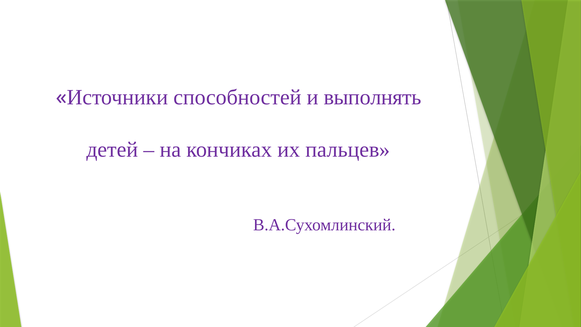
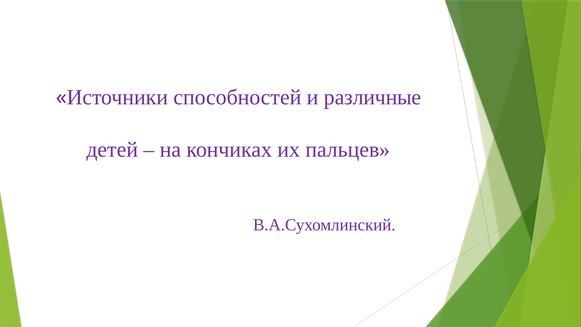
выполнять: выполнять -> различные
